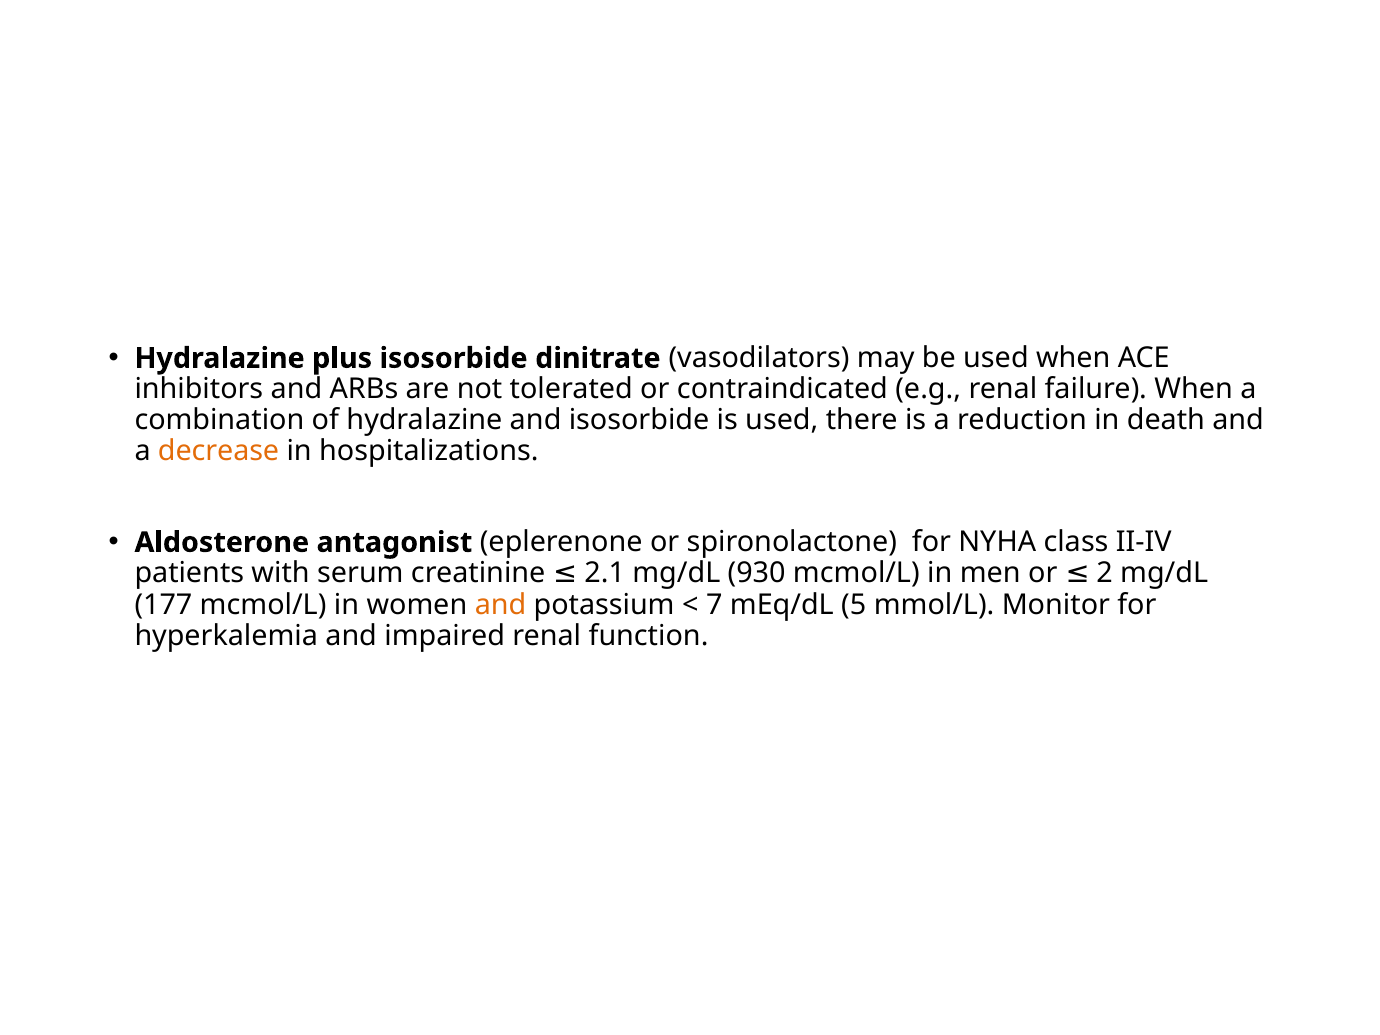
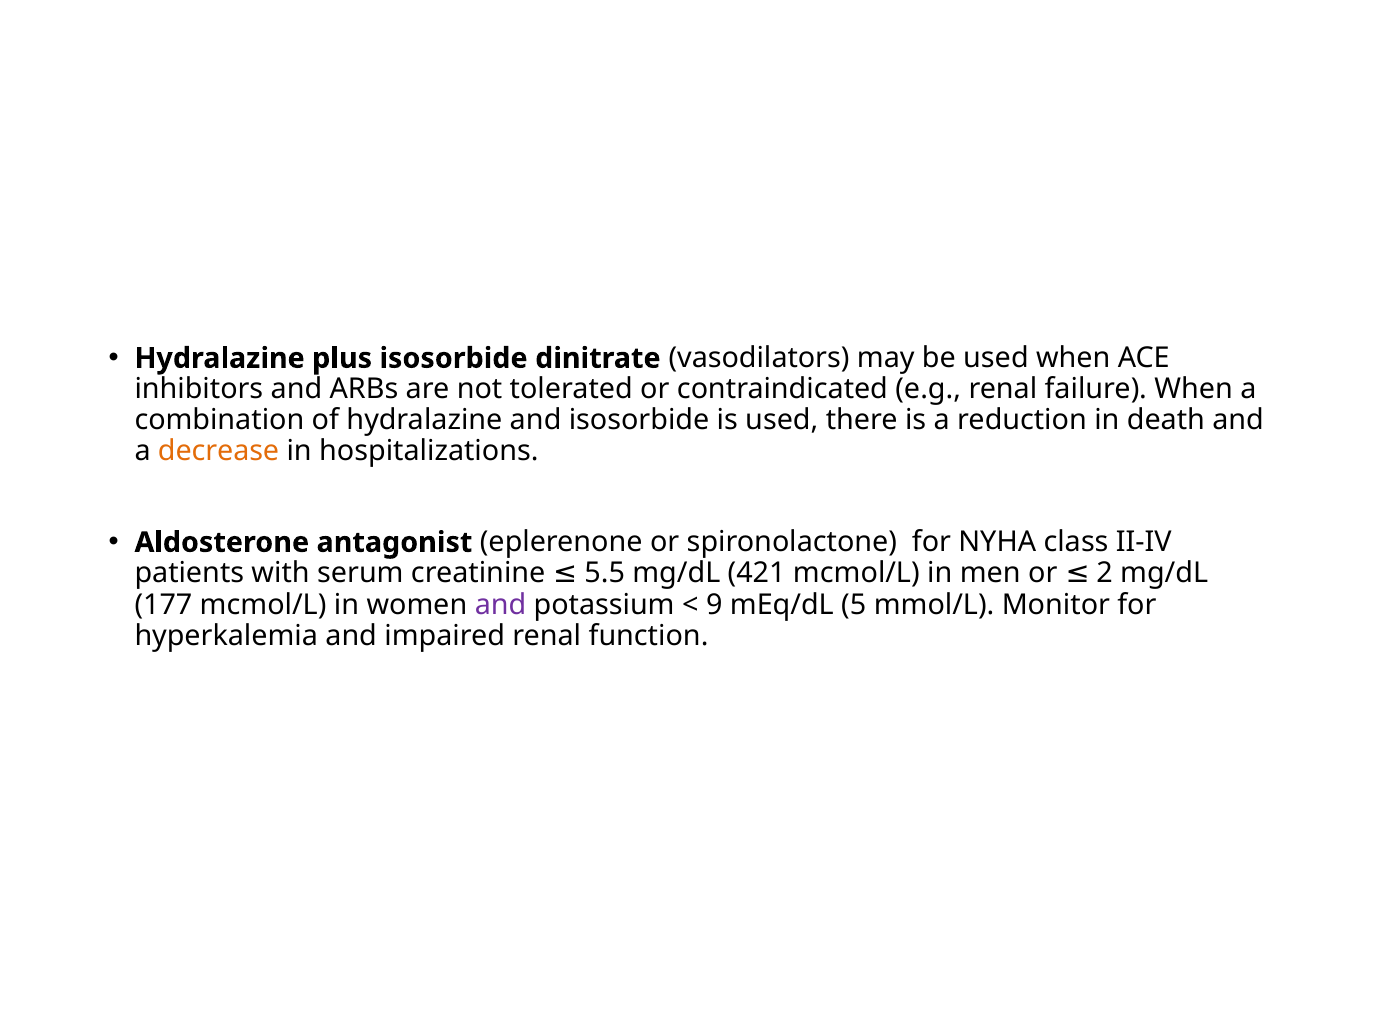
2.1: 2.1 -> 5.5
930: 930 -> 421
and at (501, 605) colour: orange -> purple
7: 7 -> 9
